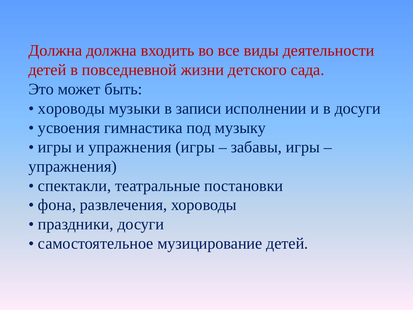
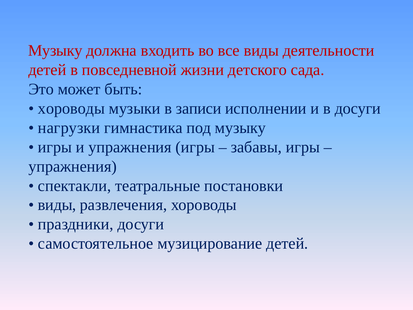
Должна at (55, 51): Должна -> Музыку
усвоения: усвоения -> нагрузки
фона at (57, 205): фона -> виды
